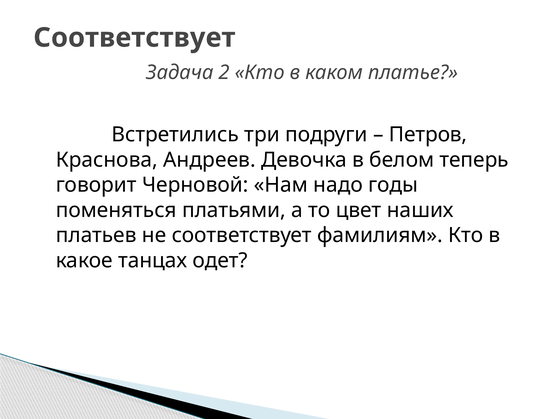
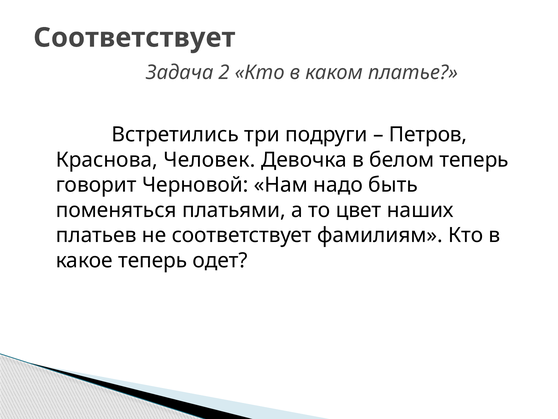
Андреев: Андреев -> Человек
годы: годы -> быть
какое танцах: танцах -> теперь
